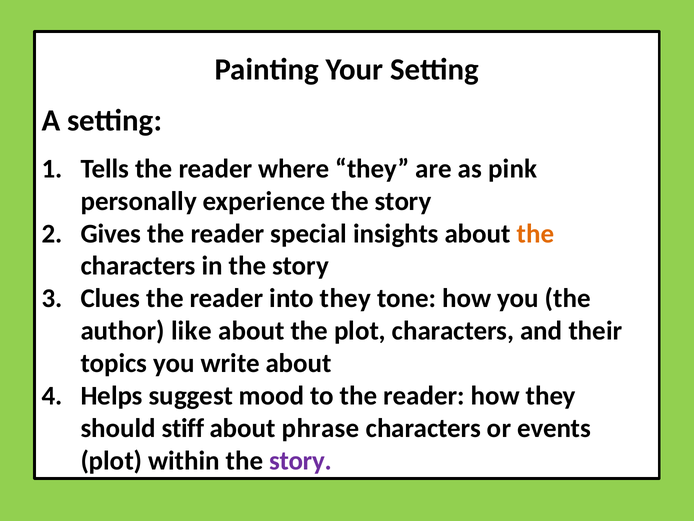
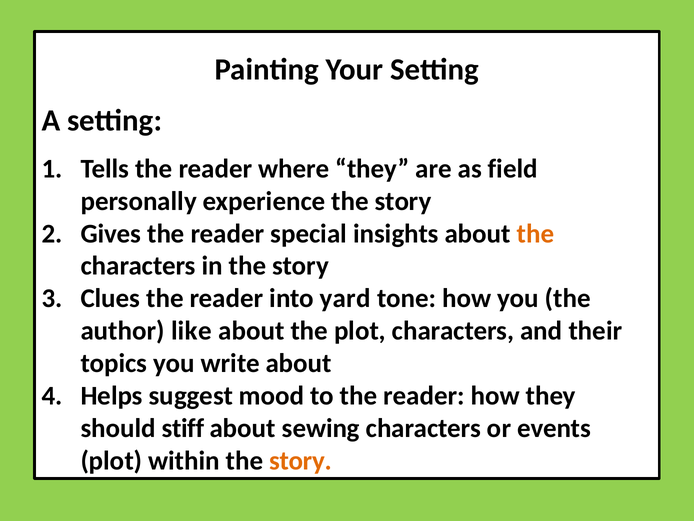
pink: pink -> field
into they: they -> yard
phrase: phrase -> sewing
story at (300, 460) colour: purple -> orange
